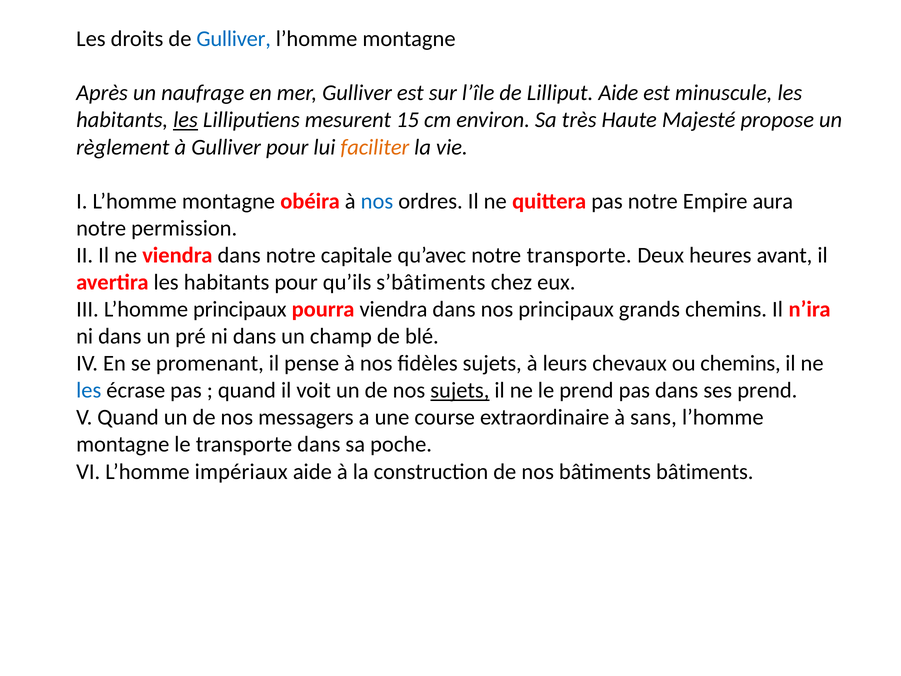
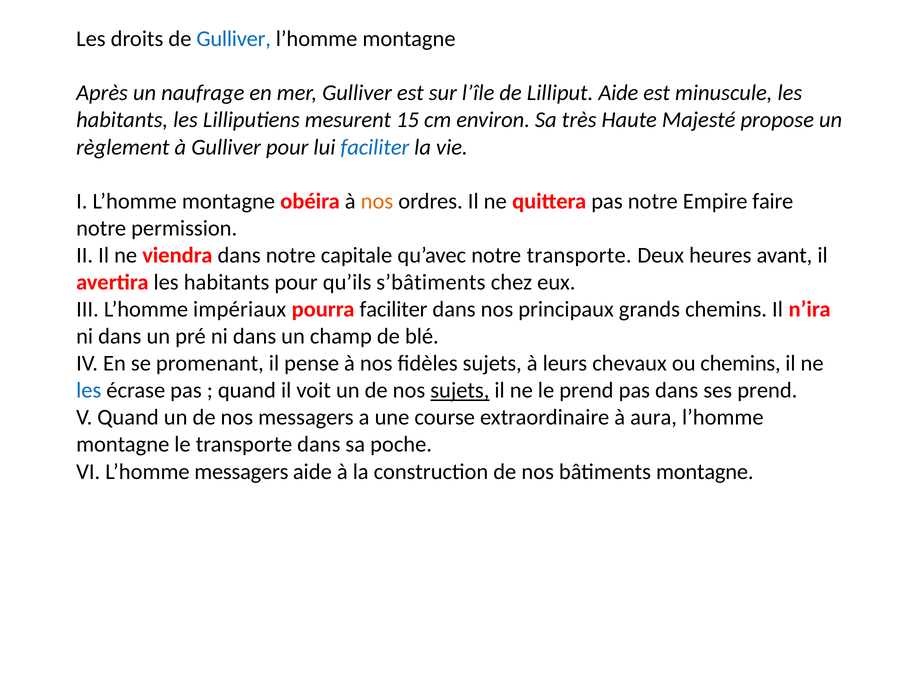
les at (185, 120) underline: present -> none
faciliter at (375, 147) colour: orange -> blue
nos at (377, 201) colour: blue -> orange
aura: aura -> faire
L’homme principaux: principaux -> impériaux
pourra viendra: viendra -> faciliter
sans: sans -> aura
L’homme impériaux: impériaux -> messagers
bâtiments bâtiments: bâtiments -> montagne
